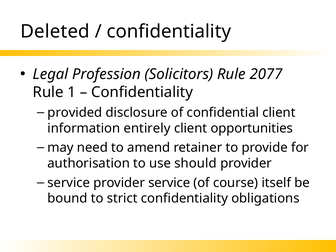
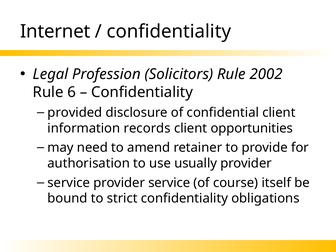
Deleted: Deleted -> Internet
2077: 2077 -> 2002
1: 1 -> 6
entirely: entirely -> records
should: should -> usually
